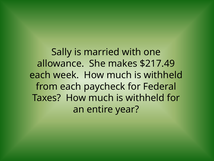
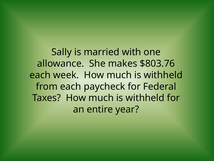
$217.49: $217.49 -> $803.76
